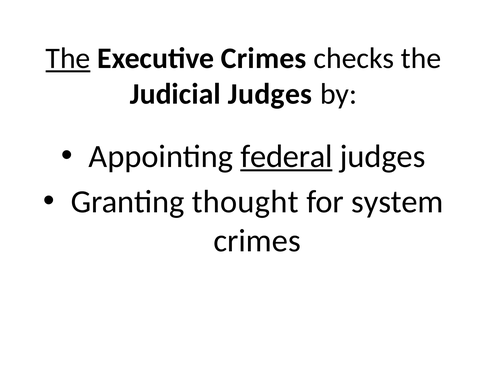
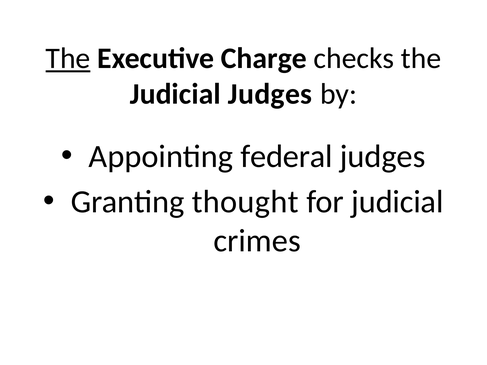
Executive Crimes: Crimes -> Charge
federal underline: present -> none
for system: system -> judicial
